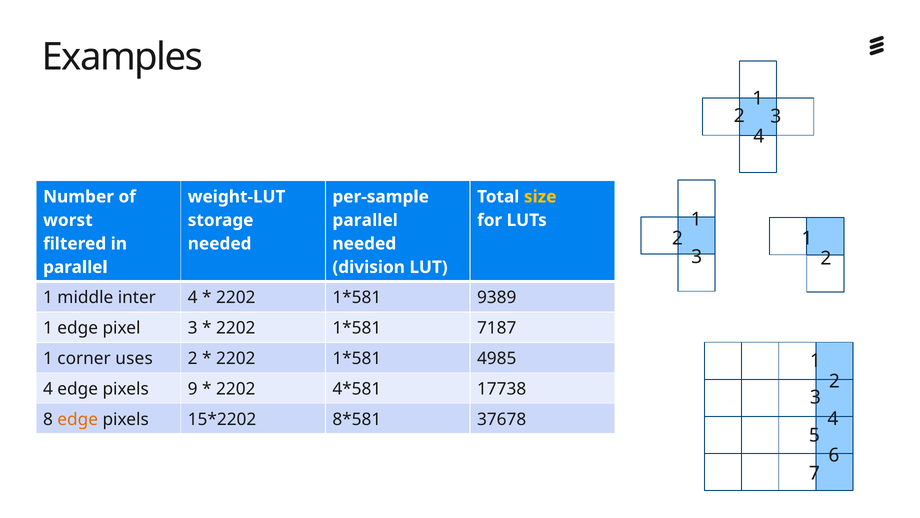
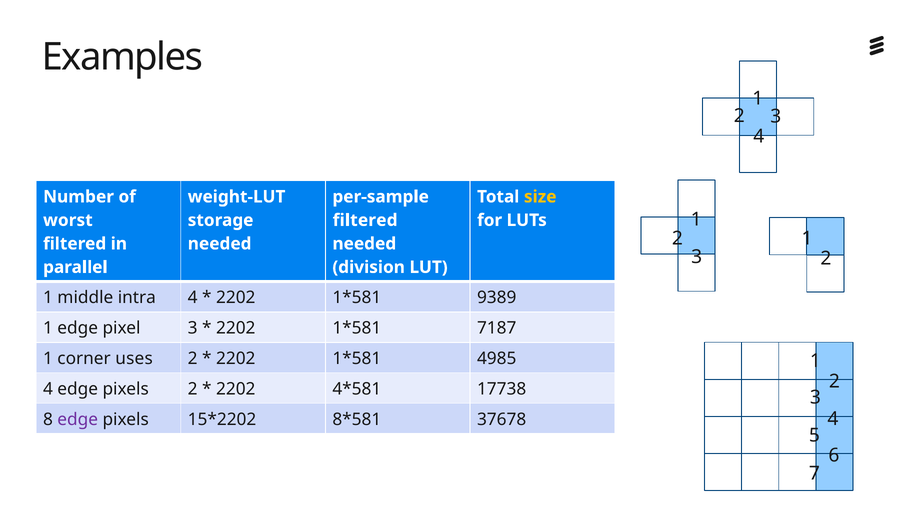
parallel at (365, 220): parallel -> filtered
inter: inter -> intra
pixels 9: 9 -> 2
edge at (78, 419) colour: orange -> purple
